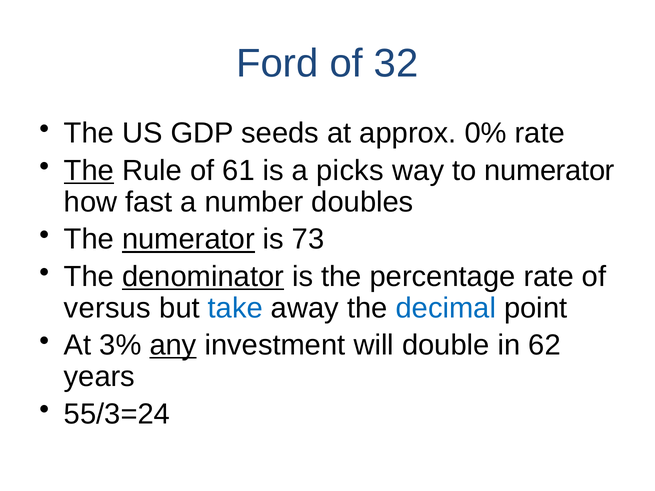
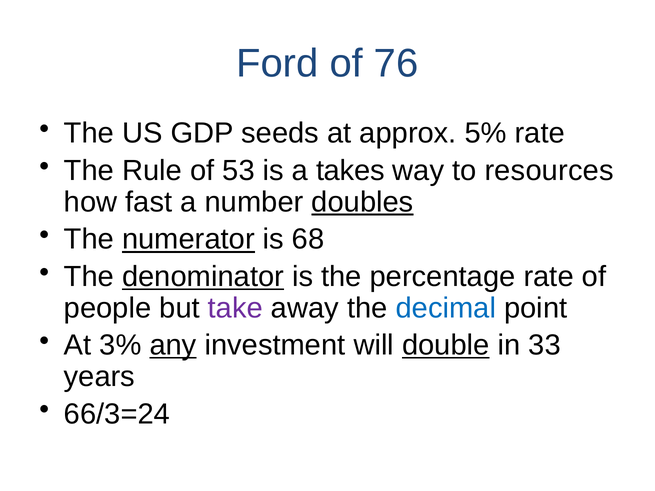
32: 32 -> 76
0%: 0% -> 5%
The at (89, 171) underline: present -> none
61: 61 -> 53
picks: picks -> takes
to numerator: numerator -> resources
doubles underline: none -> present
73: 73 -> 68
versus: versus -> people
take colour: blue -> purple
double underline: none -> present
62: 62 -> 33
55/3=24: 55/3=24 -> 66/3=24
